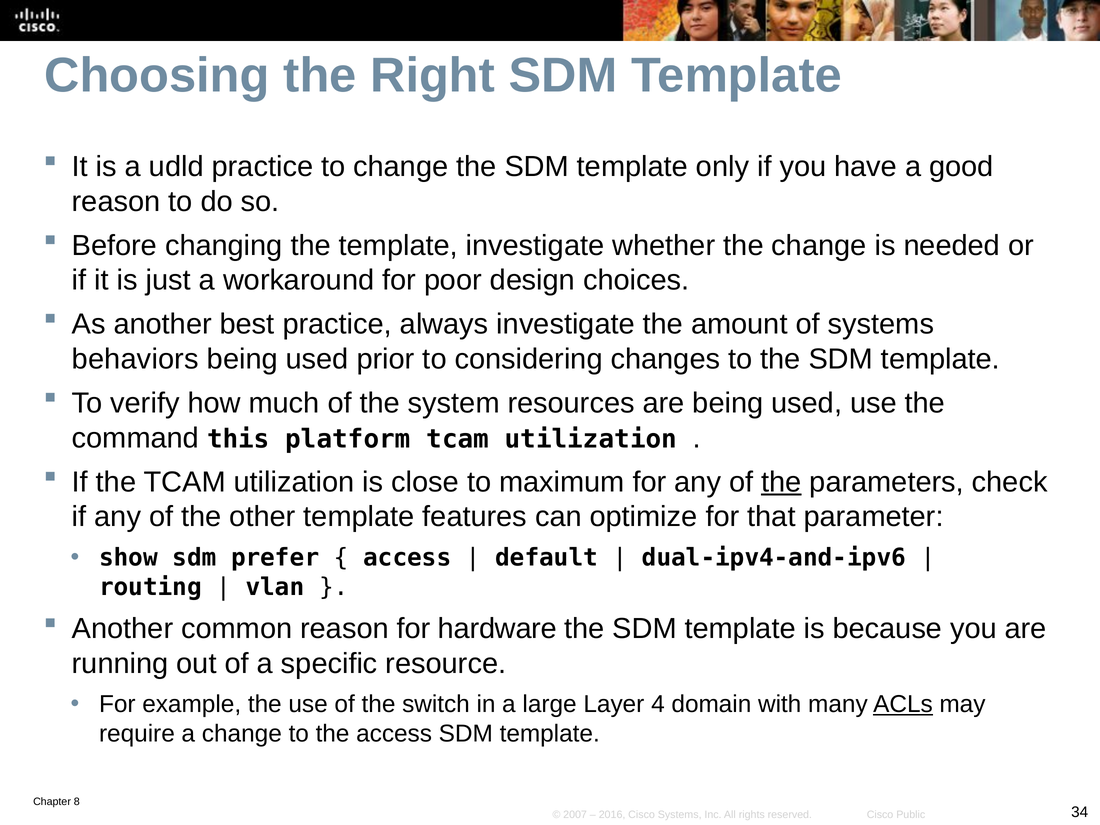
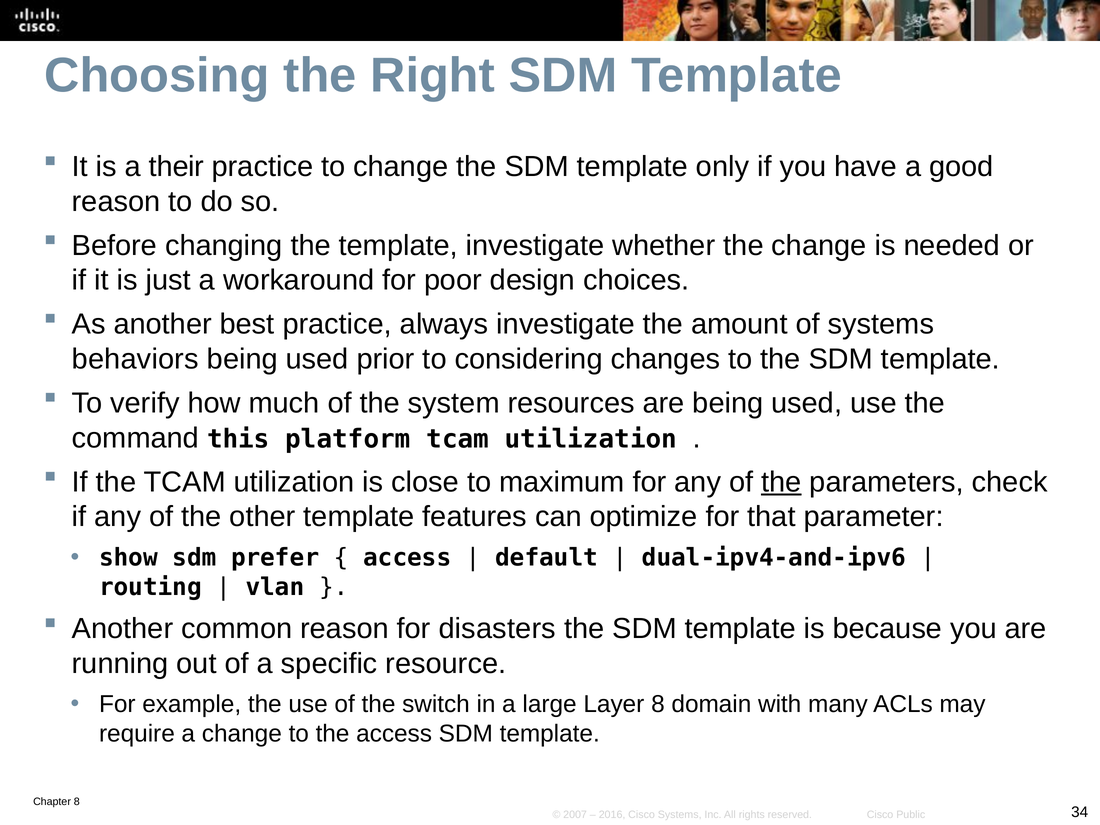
udld: udld -> their
hardware: hardware -> disasters
Layer 4: 4 -> 8
ACLs underline: present -> none
